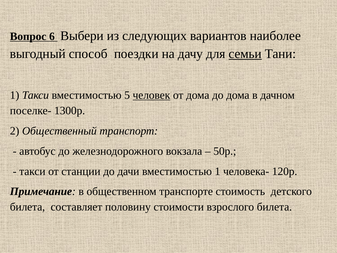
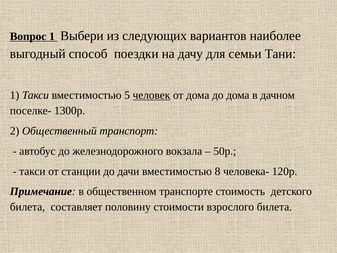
Вопрос 6: 6 -> 1
семьи underline: present -> none
вместимостью 1: 1 -> 8
